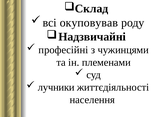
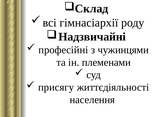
окуповував: окуповував -> гімнасіархії
лучники: лучники -> присягу
